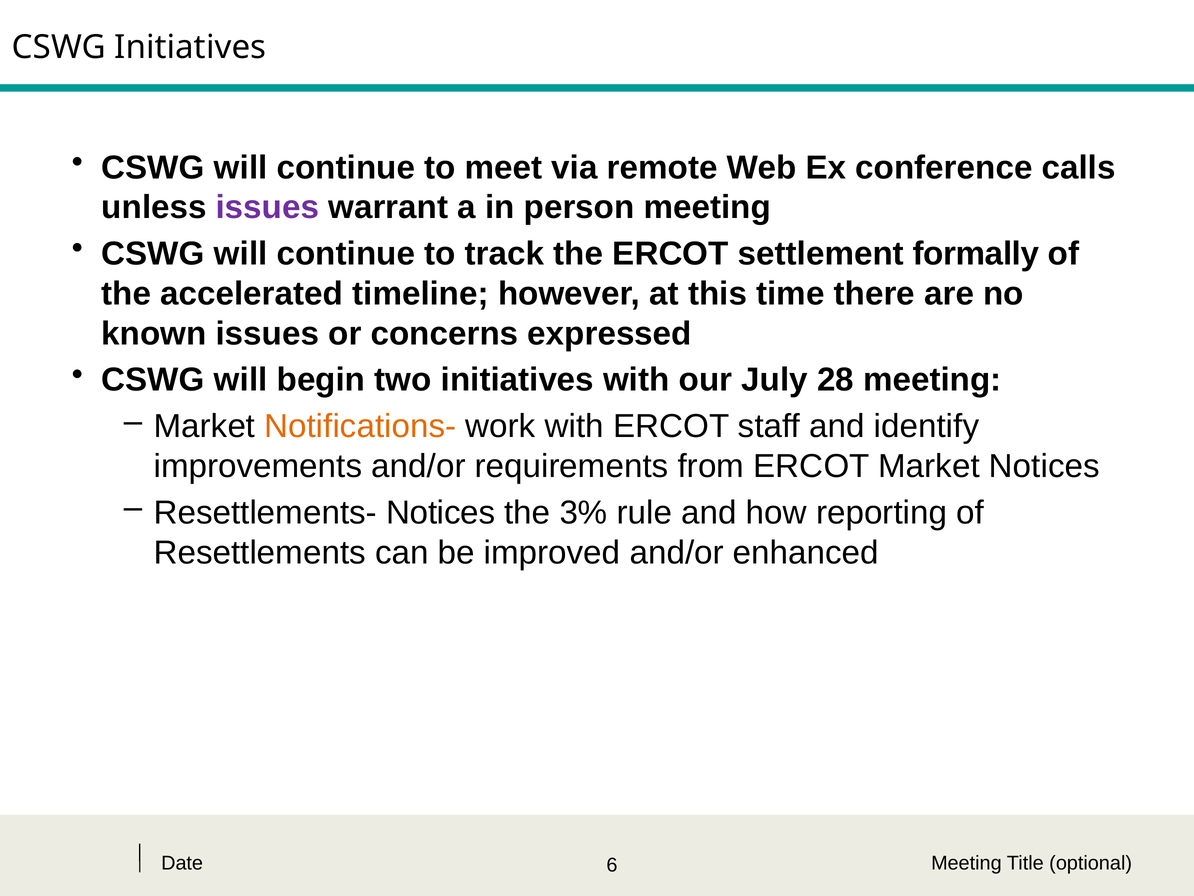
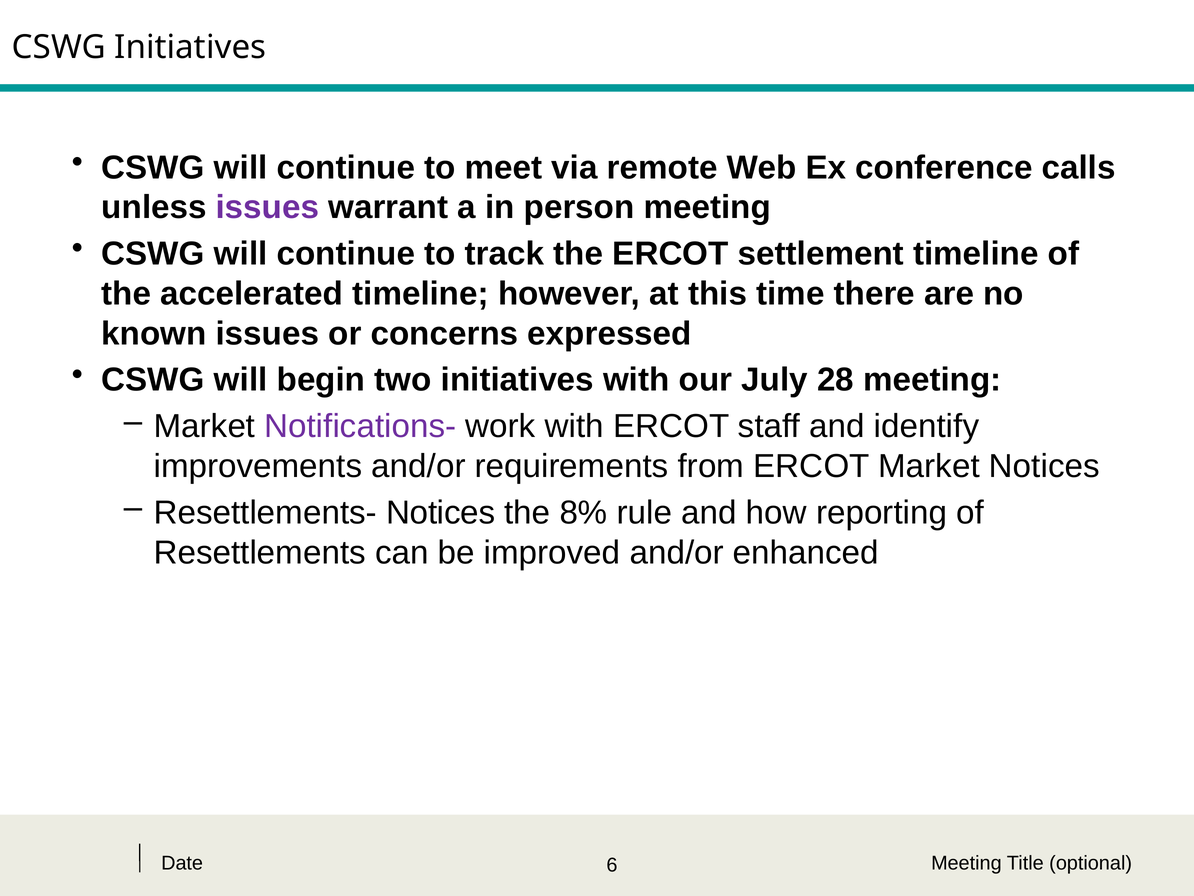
settlement formally: formally -> timeline
Notifications- colour: orange -> purple
3%: 3% -> 8%
